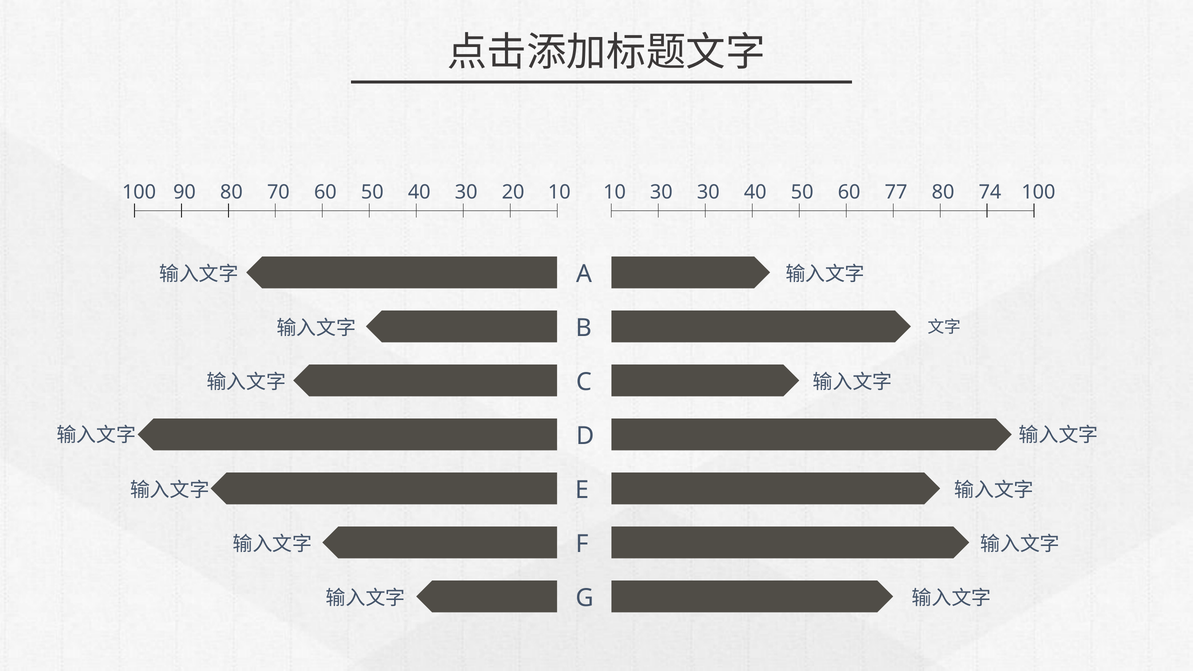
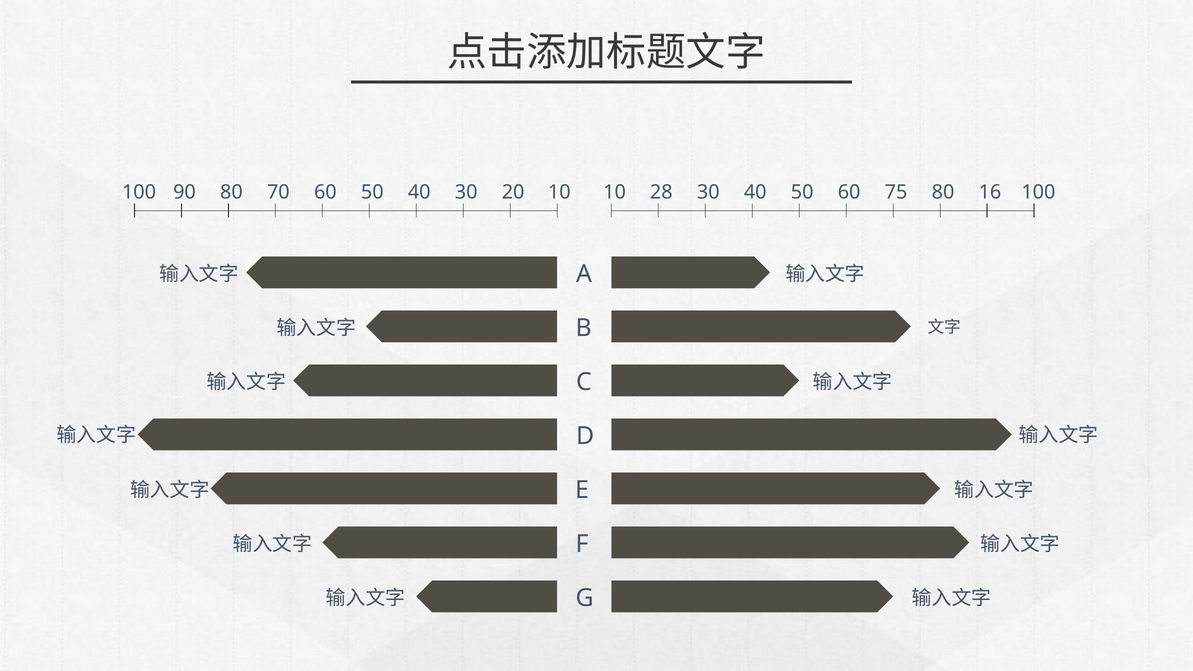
10 30: 30 -> 28
77: 77 -> 75
74: 74 -> 16
